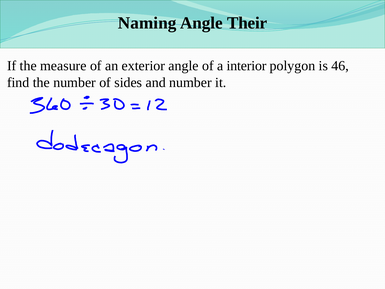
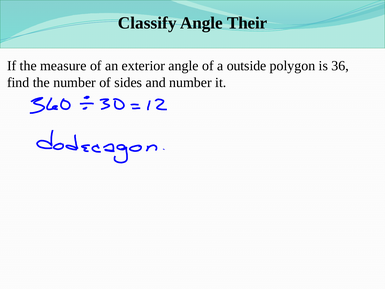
Naming: Naming -> Classify
interior: interior -> outside
46: 46 -> 36
